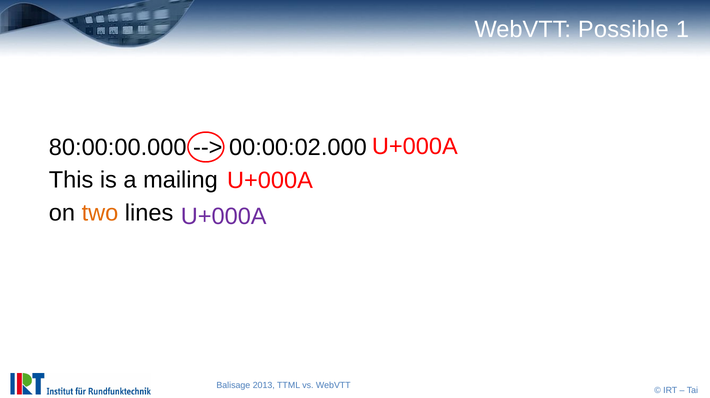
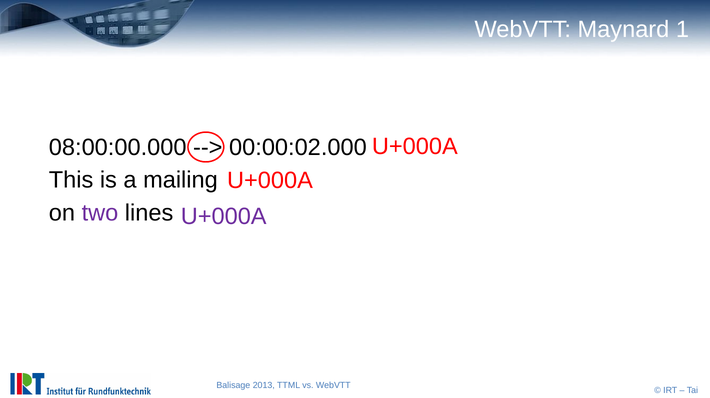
Possible: Possible -> Maynard
80:00:00.000: 80:00:00.000 -> 08:00:00.000
two colour: orange -> purple
